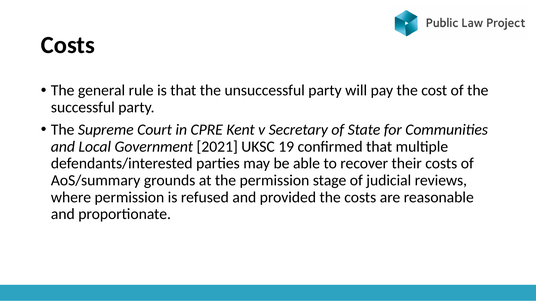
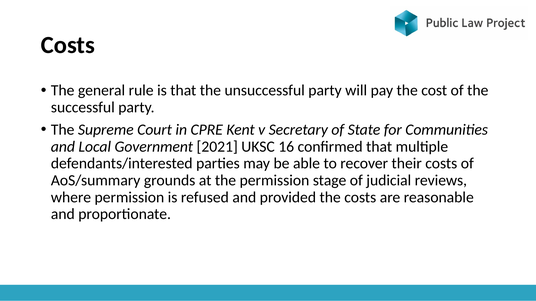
19: 19 -> 16
